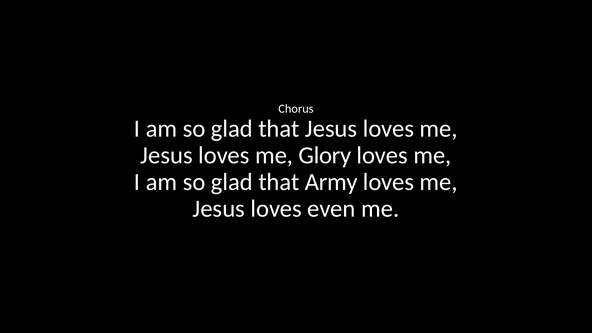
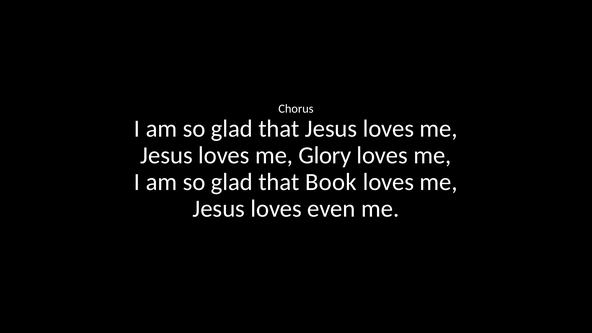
Army: Army -> Book
